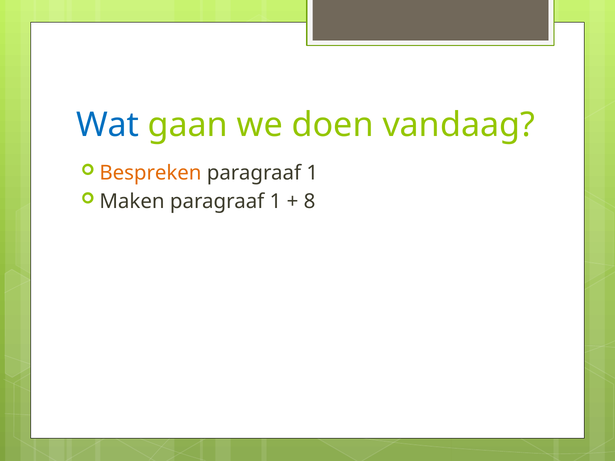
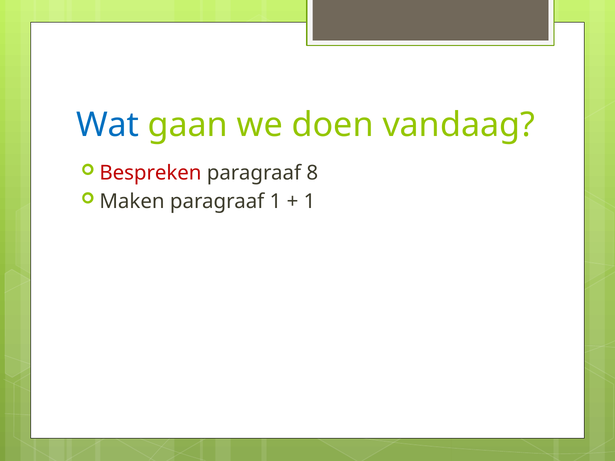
Bespreken colour: orange -> red
1 at (312, 173): 1 -> 8
8 at (310, 202): 8 -> 1
